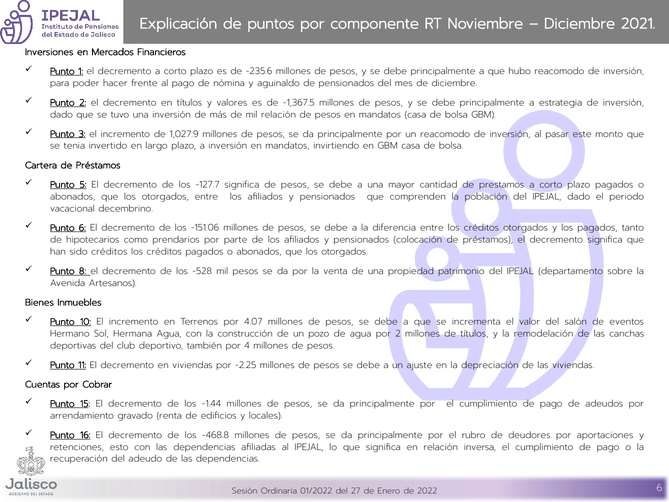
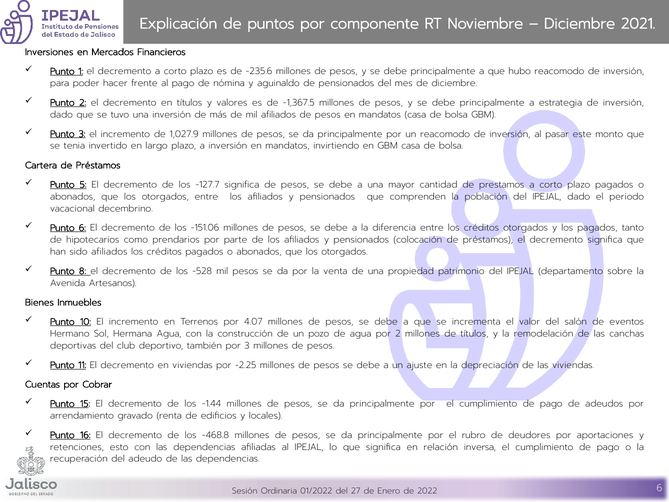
mil relación: relación -> afiliados
sido créditos: créditos -> afiliados
por 4: 4 -> 3
